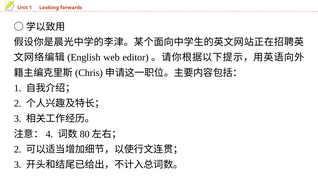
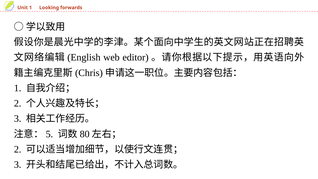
4: 4 -> 5
